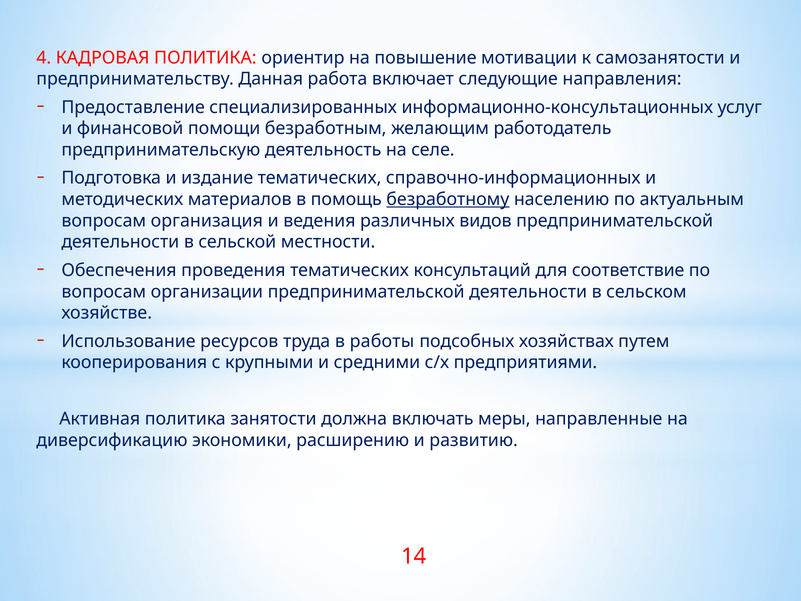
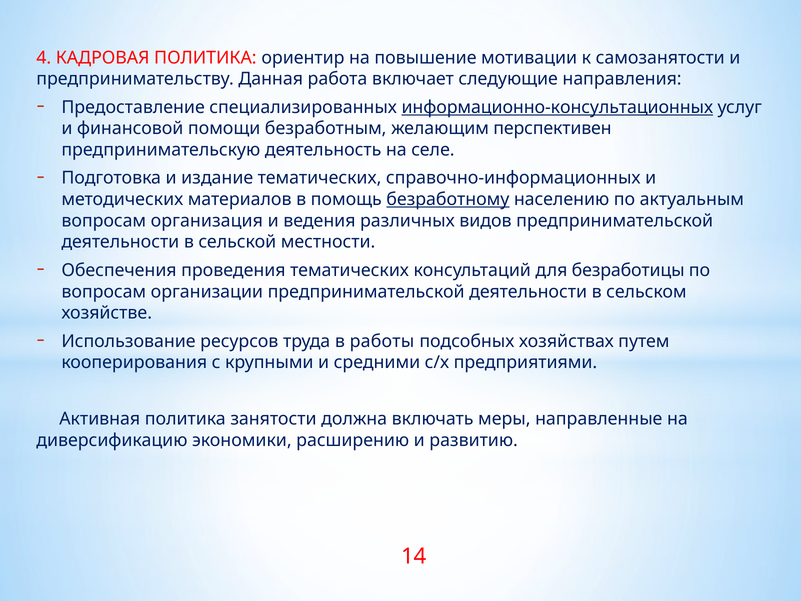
информационно-консультационных underline: none -> present
работодатель: работодатель -> перспективен
соответствие: соответствие -> безработицы
